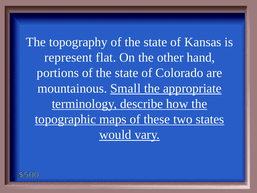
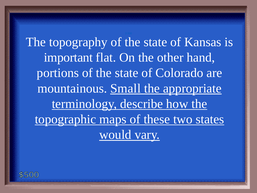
represent: represent -> important
